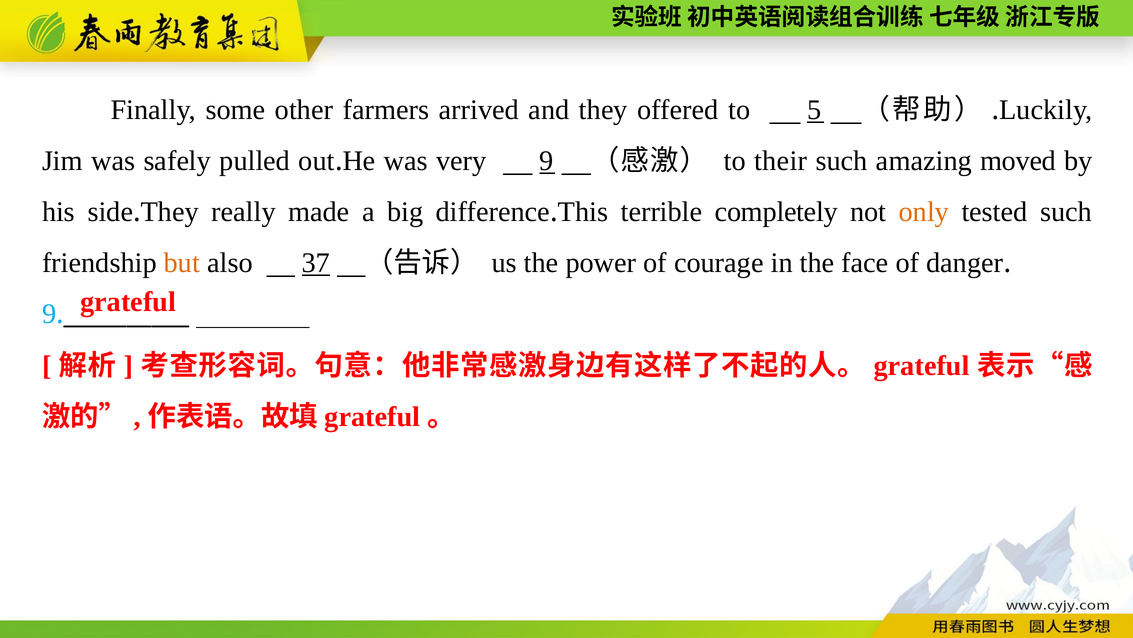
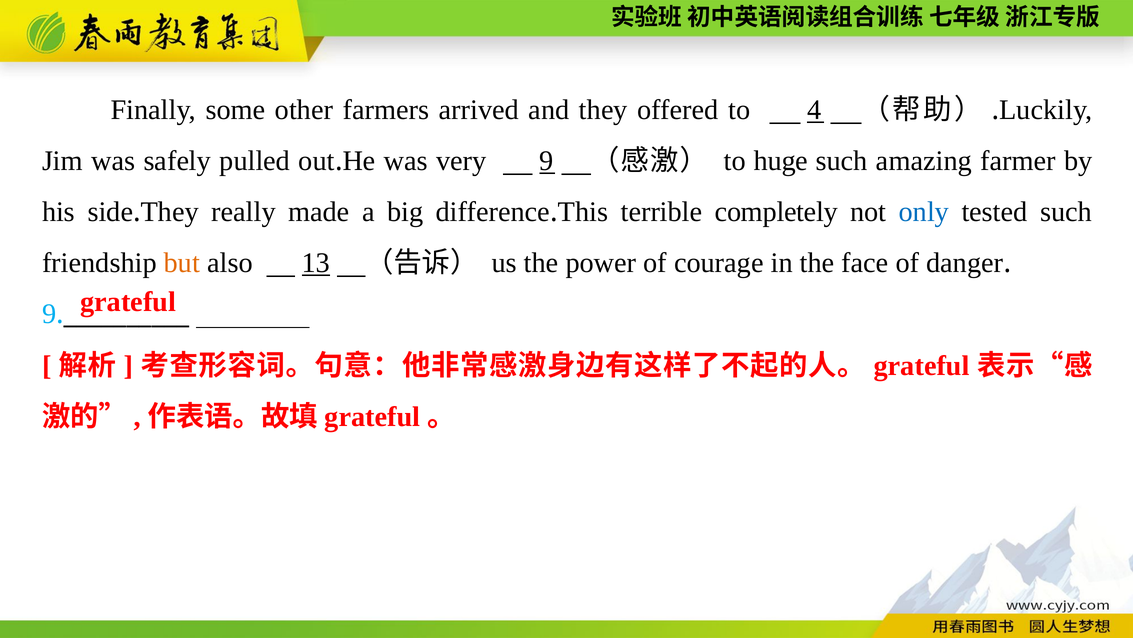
5: 5 -> 4
their: their -> huge
moved: moved -> farmer
only colour: orange -> blue
37: 37 -> 13
